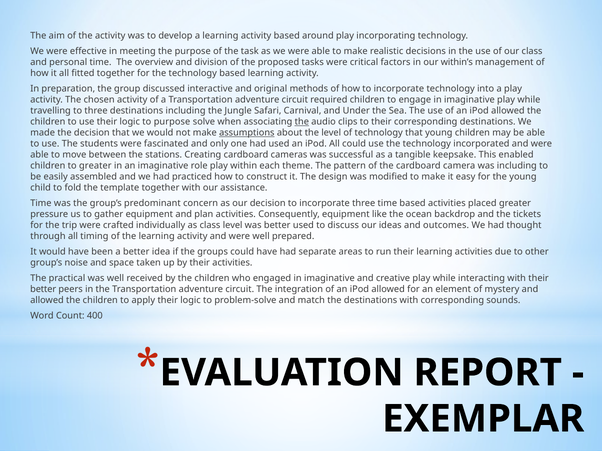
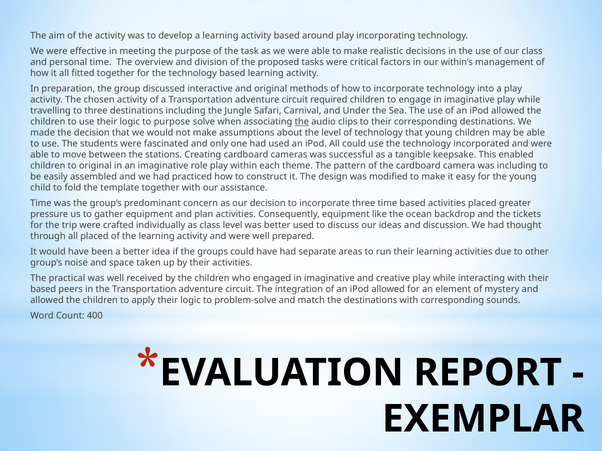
assumptions underline: present -> none
to greater: greater -> original
outcomes: outcomes -> discussion
all timing: timing -> placed
better at (43, 290): better -> based
